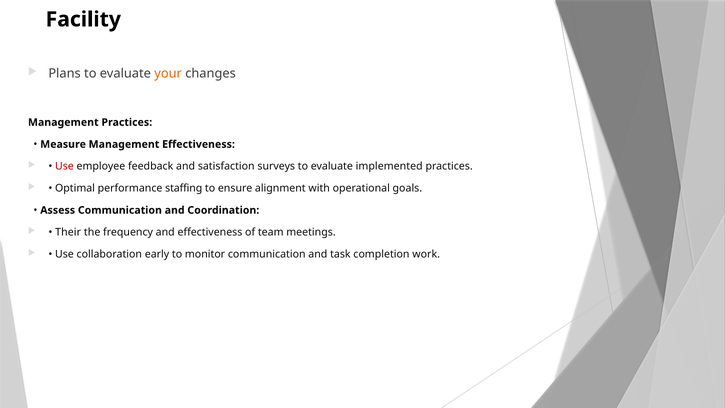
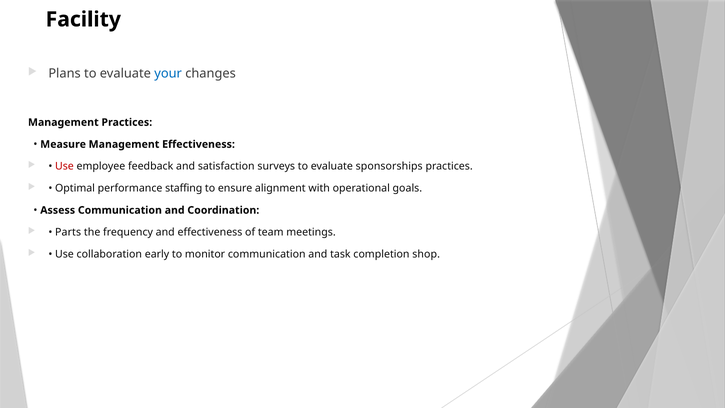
your colour: orange -> blue
implemented: implemented -> sponsorships
Their: Their -> Parts
work: work -> shop
